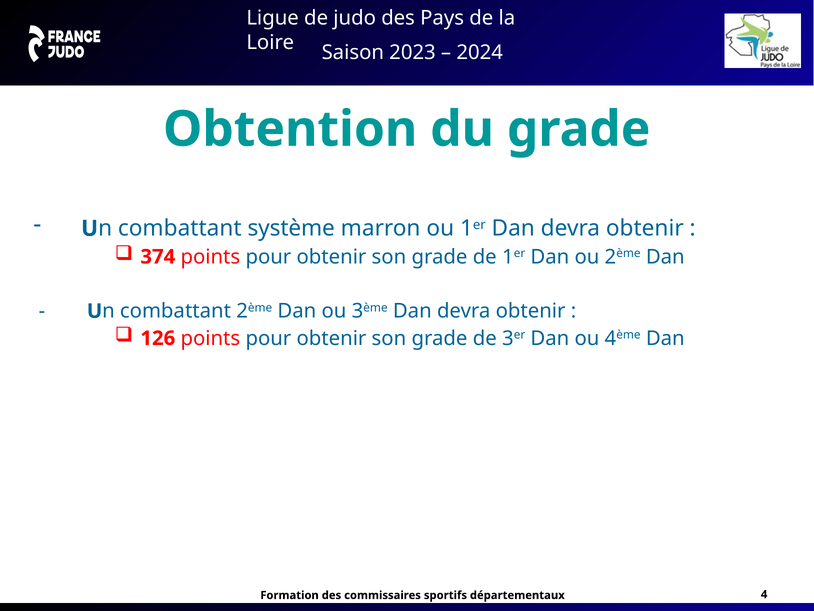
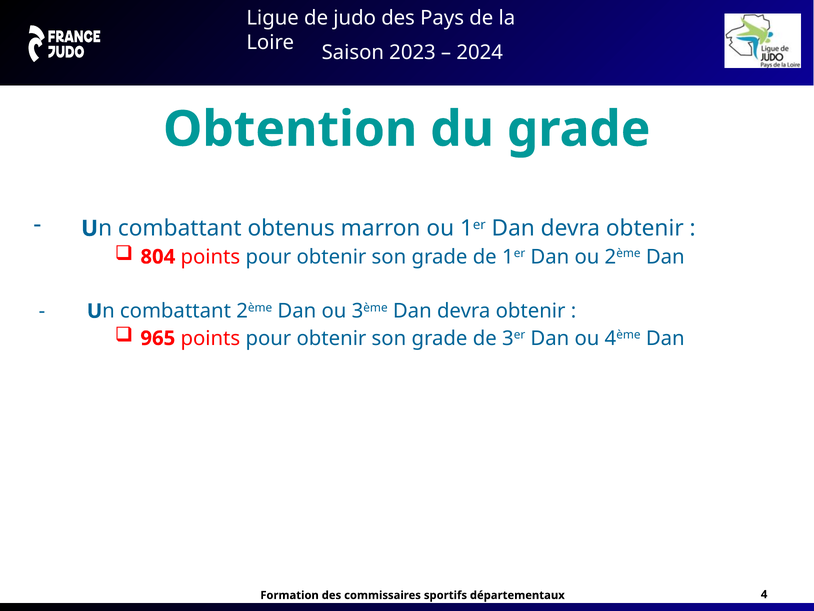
système: système -> obtenus
374: 374 -> 804
126: 126 -> 965
